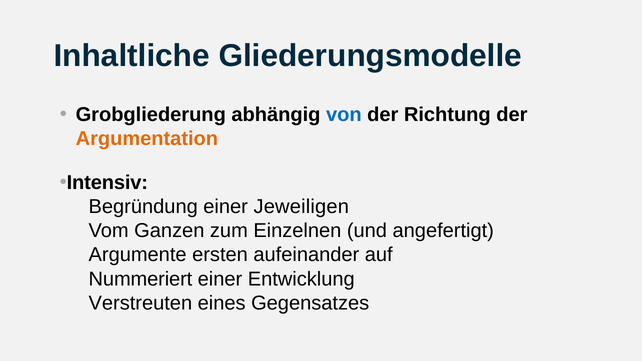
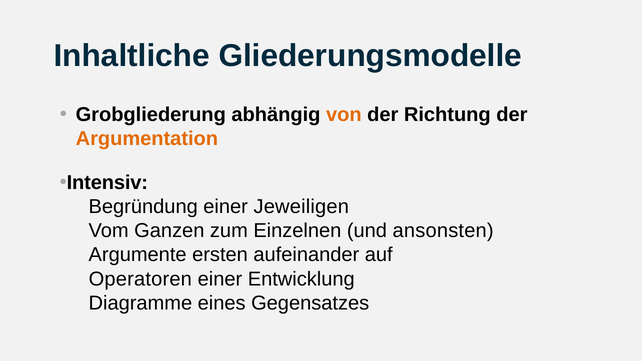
von colour: blue -> orange
angefertigt: angefertigt -> ansonsten
Nummeriert: Nummeriert -> Operatoren
Verstreuten: Verstreuten -> Diagramme
